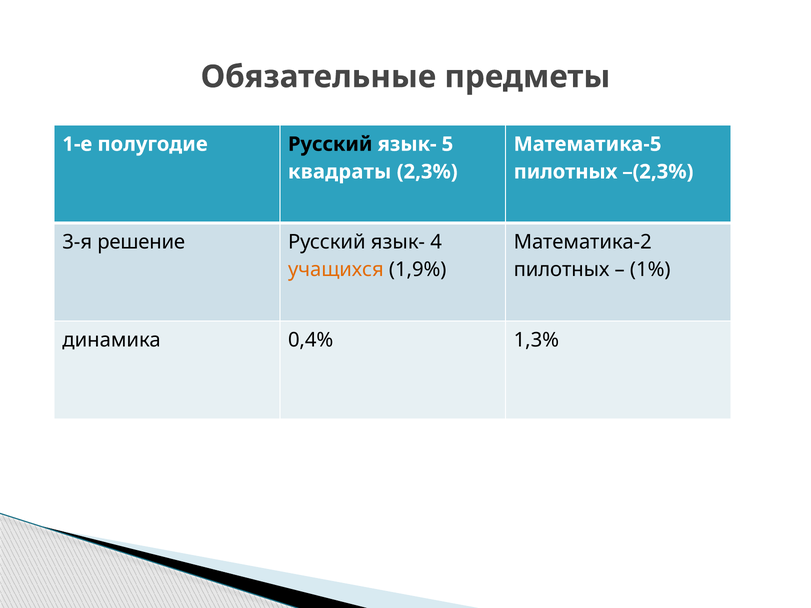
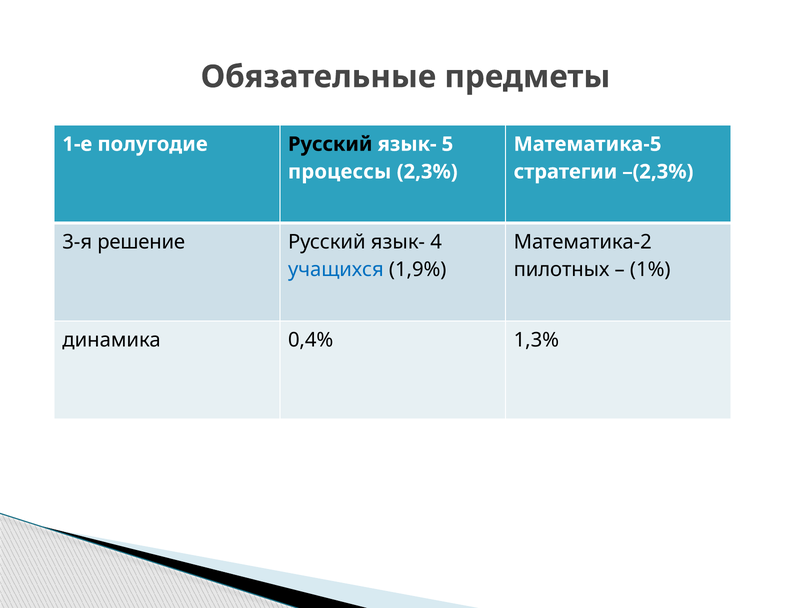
квадраты: квадраты -> процессы
пилотных at (565, 172): пилотных -> стратегии
учащихся colour: orange -> blue
